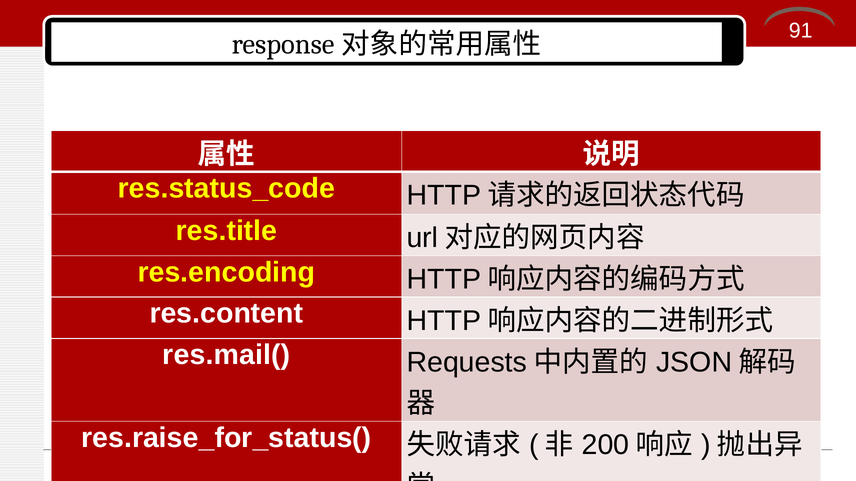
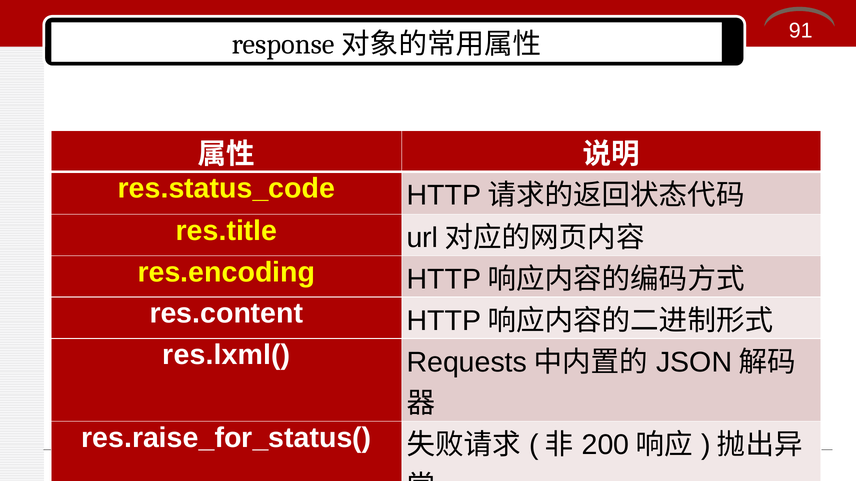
res.mail(: res.mail( -> res.lxml(
